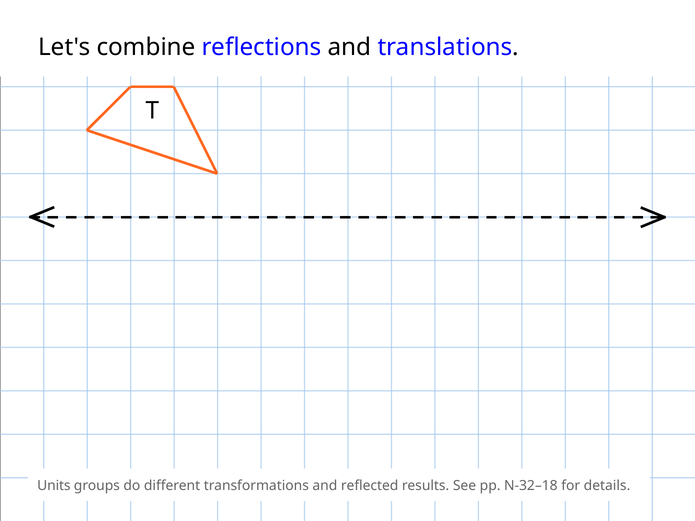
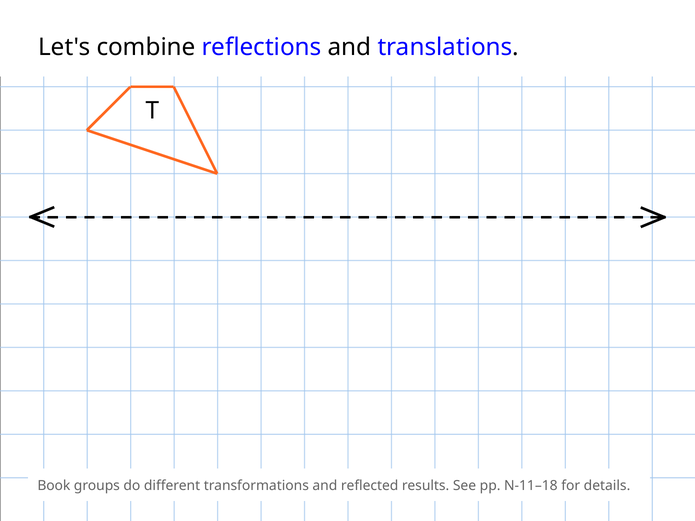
Units: Units -> Book
N-32–18: N-32–18 -> N-11–18
